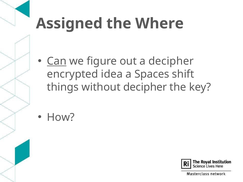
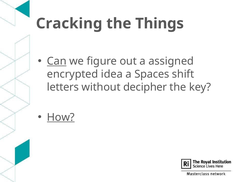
Assigned: Assigned -> Cracking
Where: Where -> Things
a decipher: decipher -> assigned
things: things -> letters
How underline: none -> present
